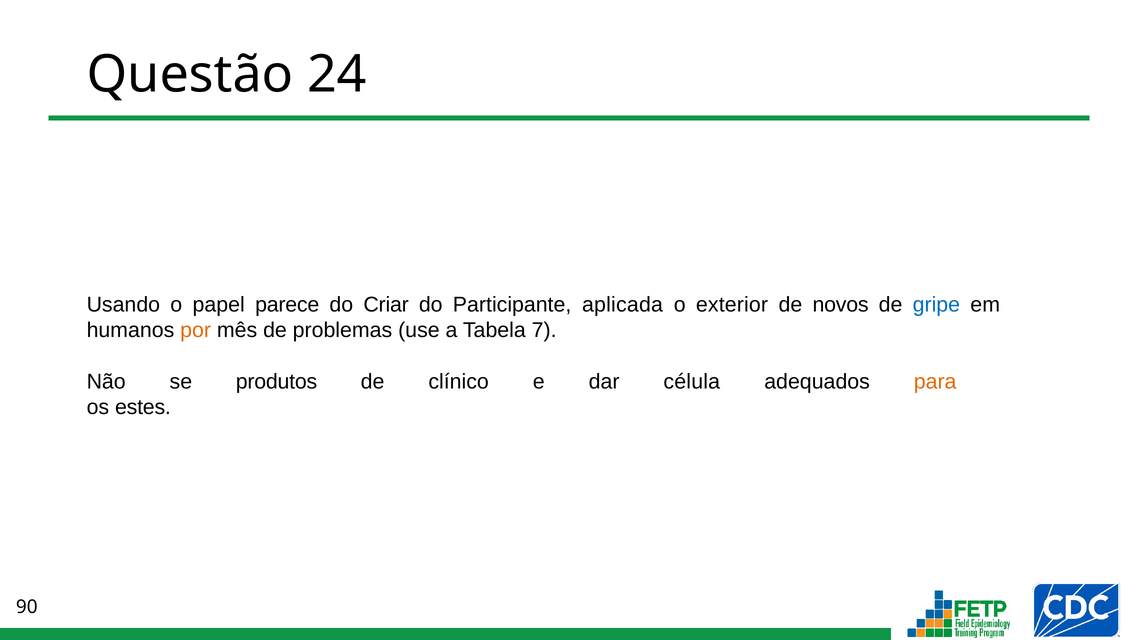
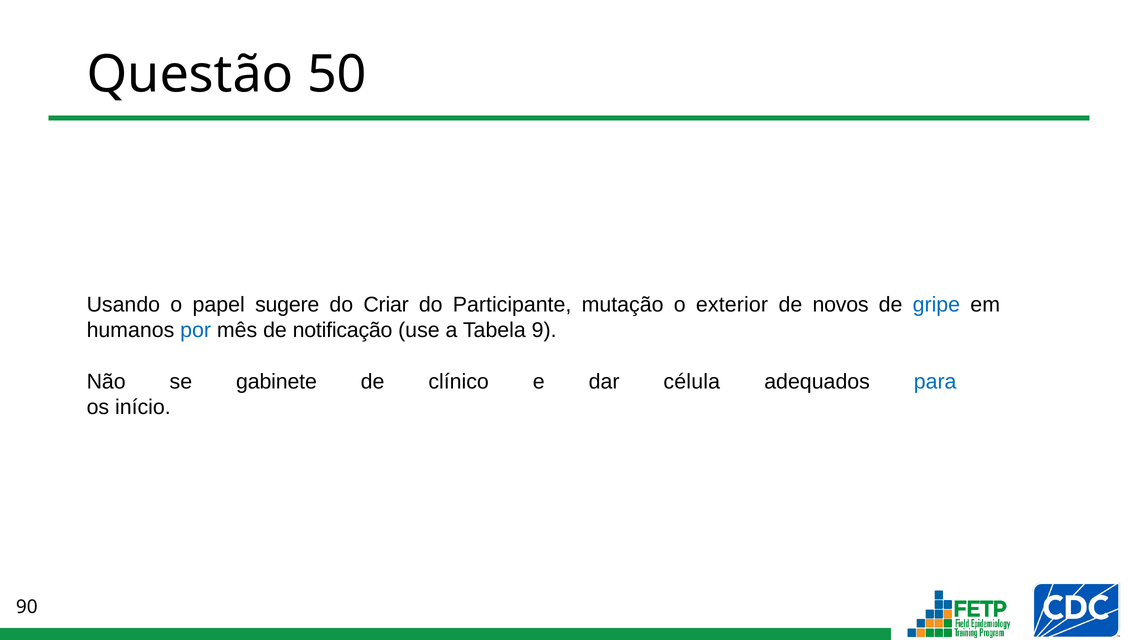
24: 24 -> 50
parece: parece -> sugere
aplicada: aplicada -> mutação
por colour: orange -> blue
problemas: problemas -> notificação
7: 7 -> 9
produtos: produtos -> gabinete
para colour: orange -> blue
estes: estes -> início
